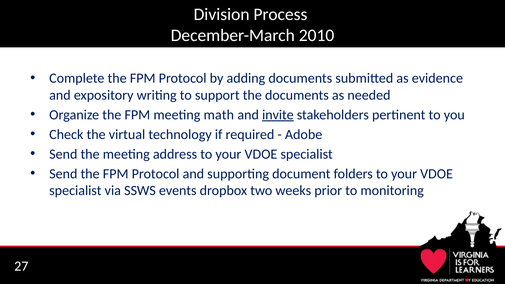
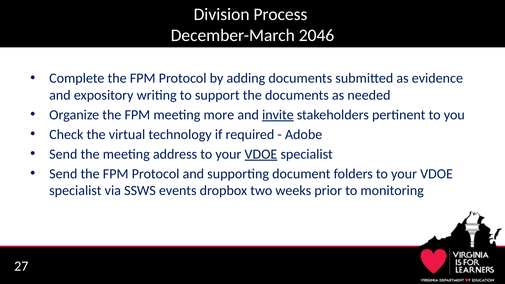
2010: 2010 -> 2046
math: math -> more
VDOE at (261, 154) underline: none -> present
